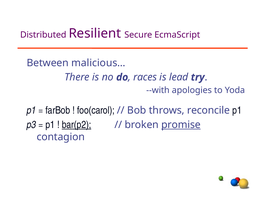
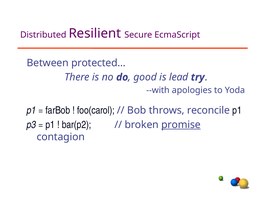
malicious…: malicious… -> protected…
races: races -> good
bar(p2 underline: present -> none
